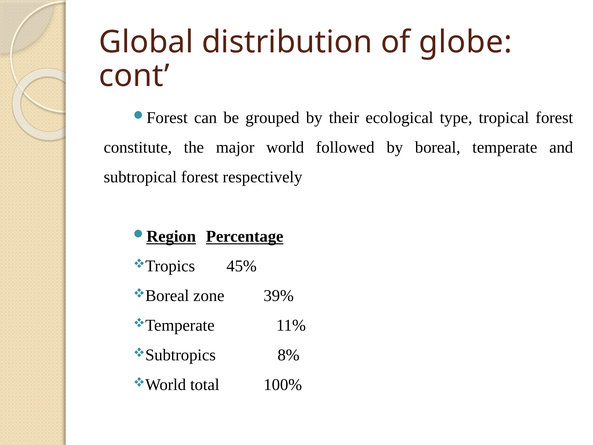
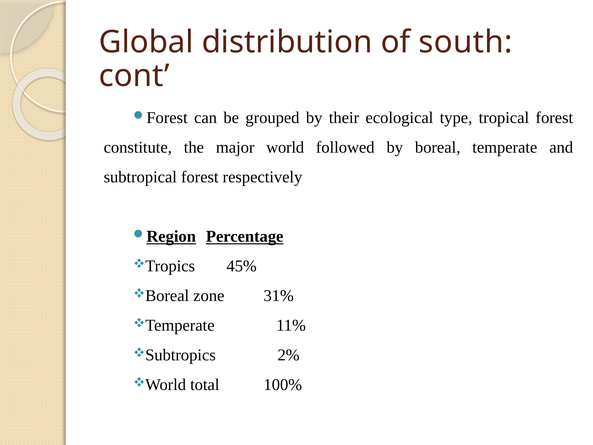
globe: globe -> south
39%: 39% -> 31%
8%: 8% -> 2%
